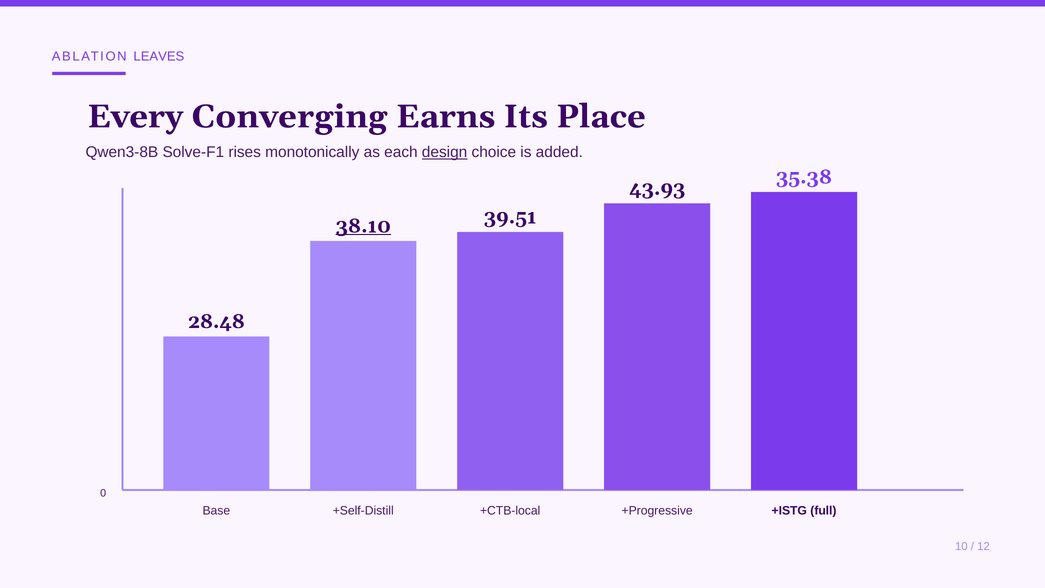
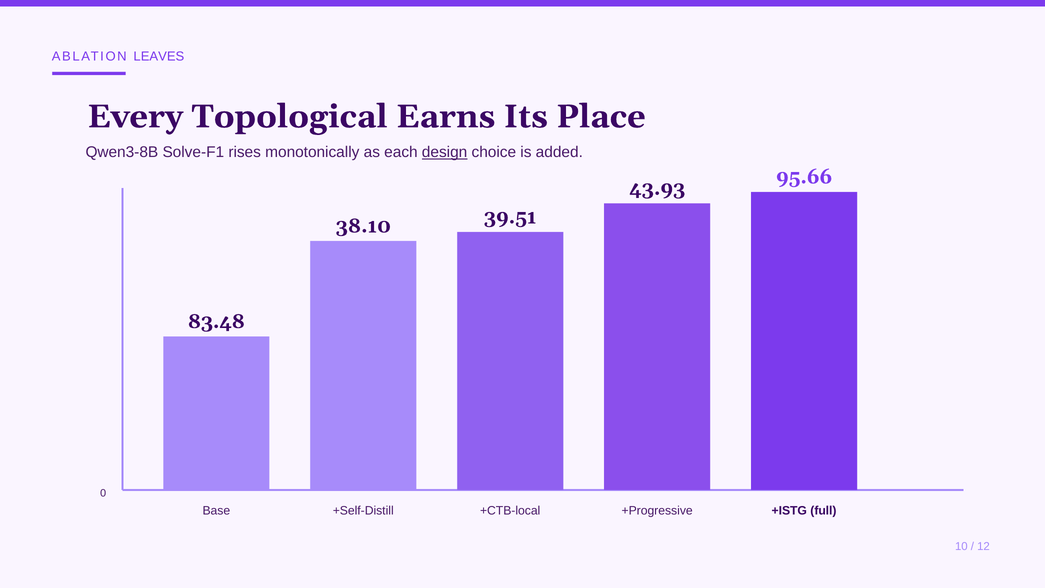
Converging: Converging -> Topological
35.38: 35.38 -> 95.66
38.10 underline: present -> none
28.48: 28.48 -> 83.48
